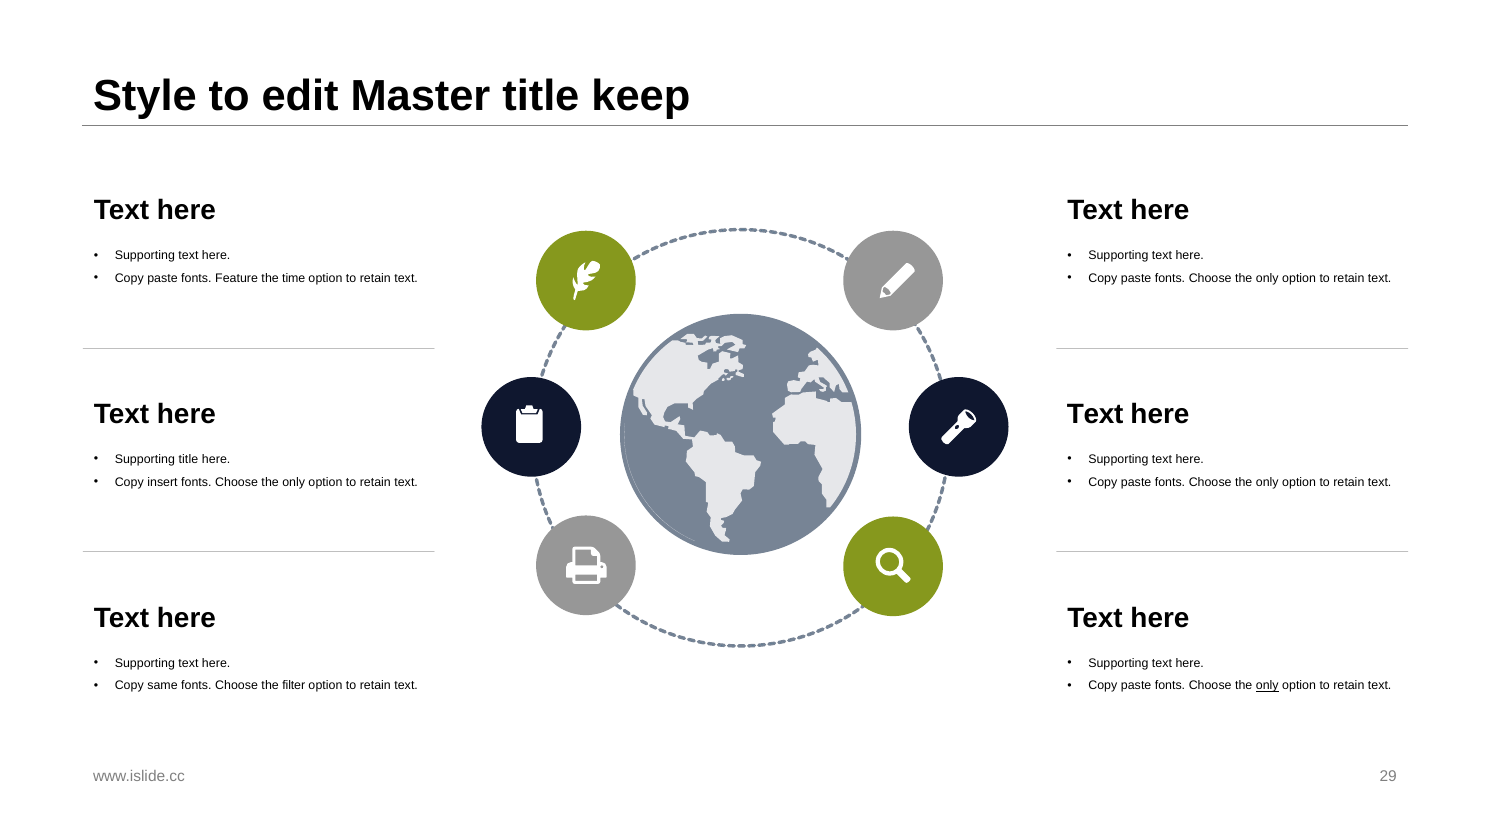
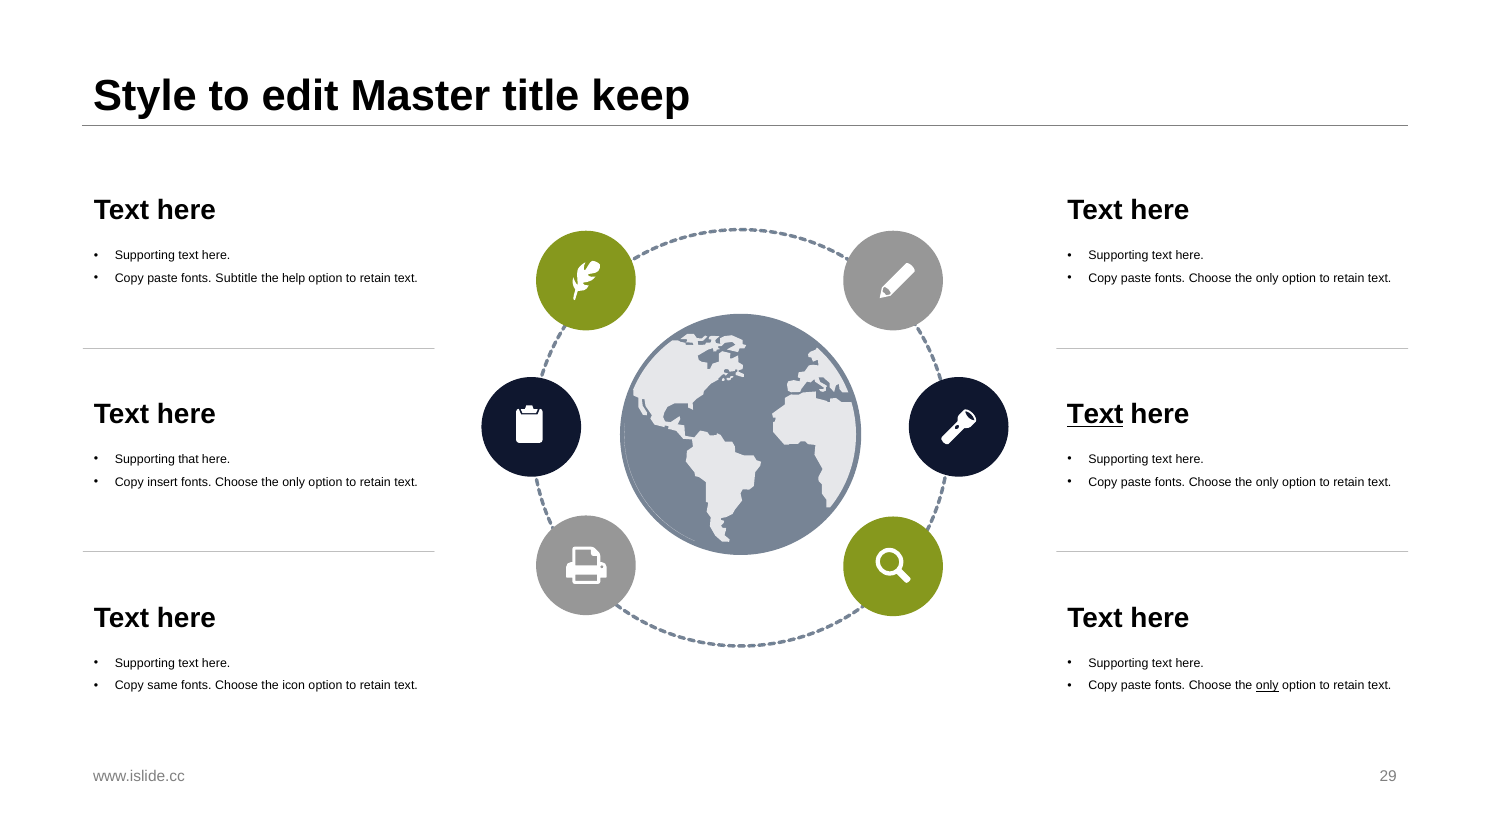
Feature: Feature -> Subtitle
time: time -> help
Text at (1095, 414) underline: none -> present
Supporting title: title -> that
filter: filter -> icon
